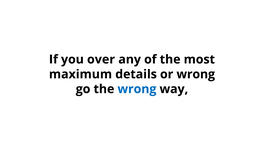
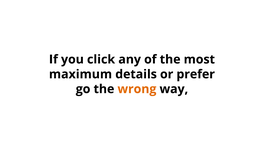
over: over -> click
or wrong: wrong -> prefer
wrong at (137, 89) colour: blue -> orange
